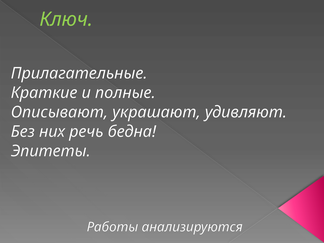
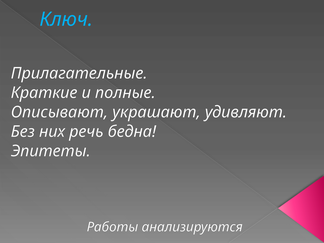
Ключ colour: light green -> light blue
